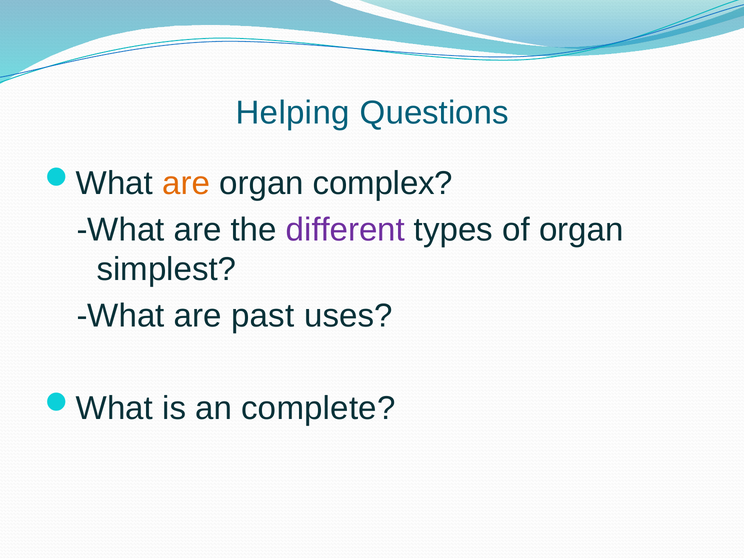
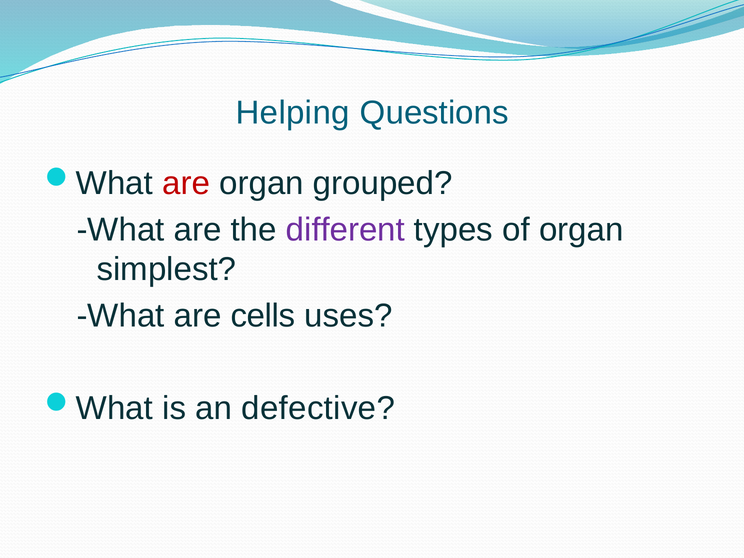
are at (186, 183) colour: orange -> red
complex: complex -> grouped
past: past -> cells
complete: complete -> defective
